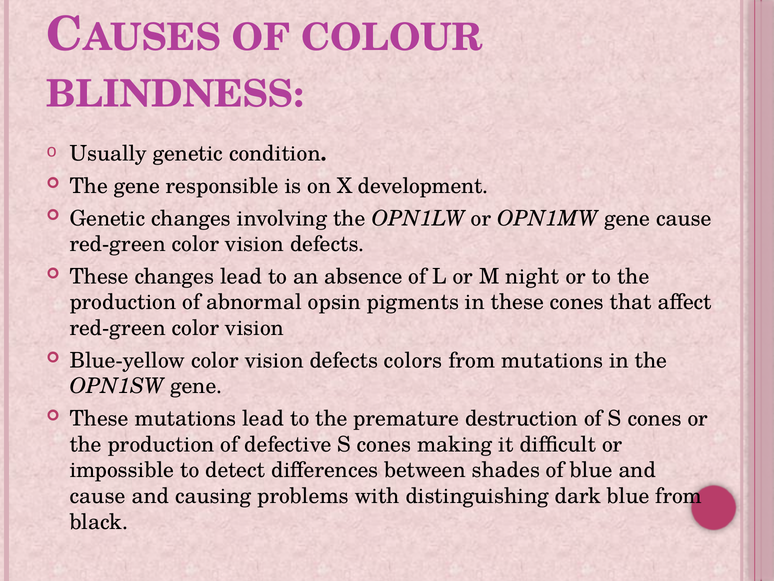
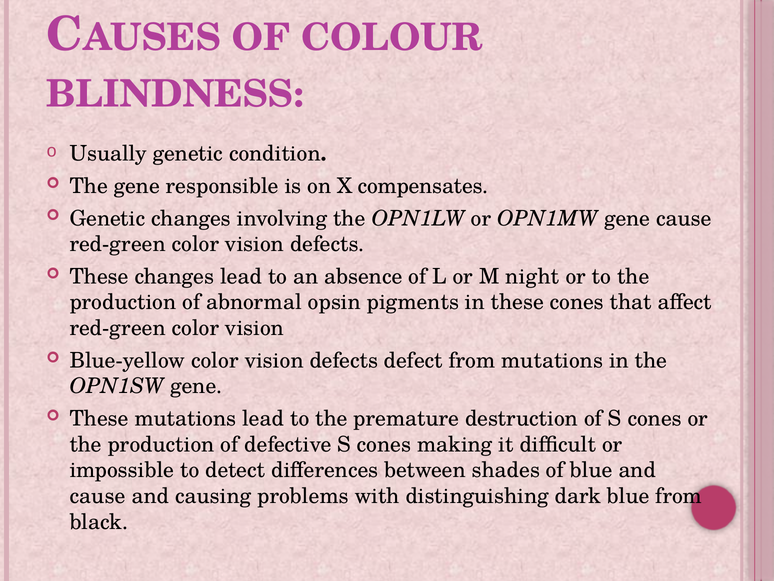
development: development -> compensates
colors: colors -> defect
